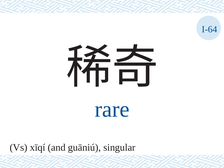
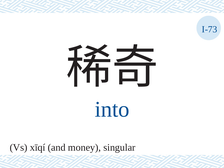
I-64: I-64 -> I-73
rare: rare -> into
guāniú: guāniú -> money
